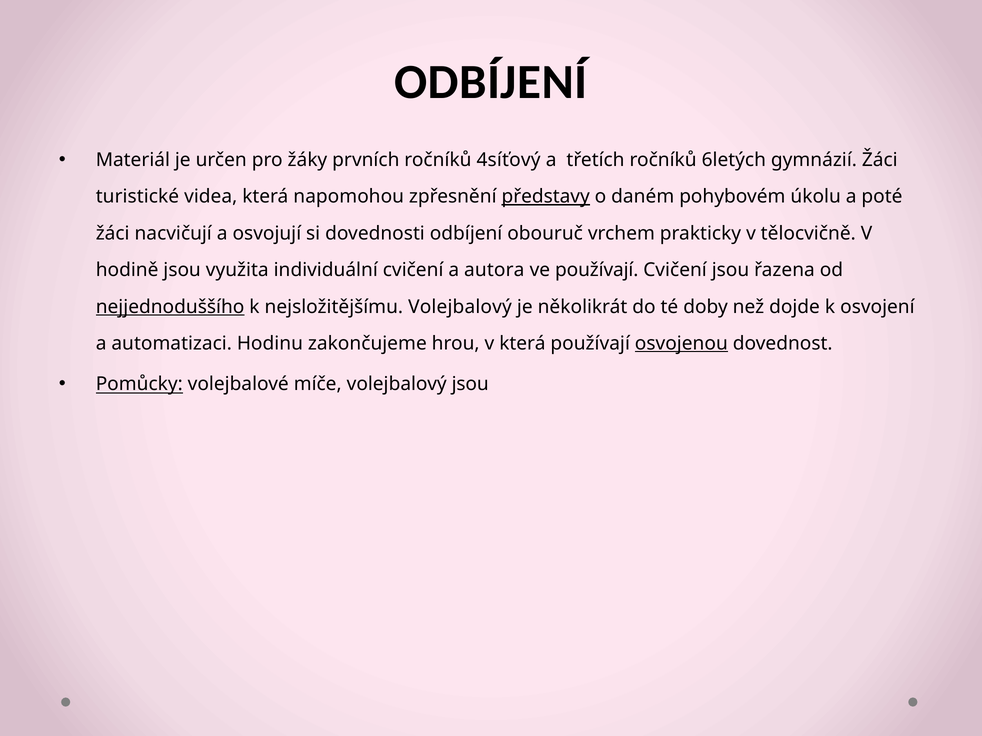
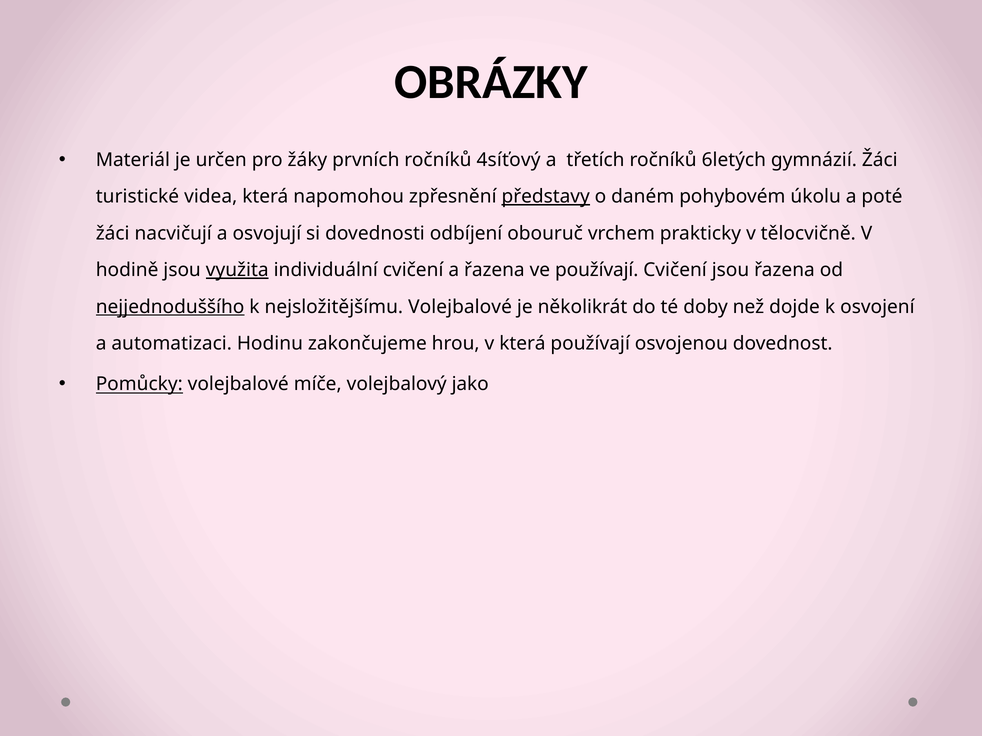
ODBÍJENÍ at (491, 82): ODBÍJENÍ -> OBRÁZKY
využita underline: none -> present
a autora: autora -> řazena
nejsložitějšímu Volejbalový: Volejbalový -> Volejbalové
osvojenou underline: present -> none
volejbalový jsou: jsou -> jako
